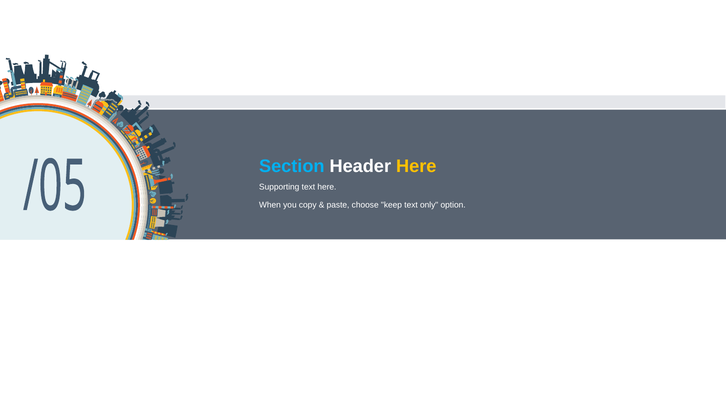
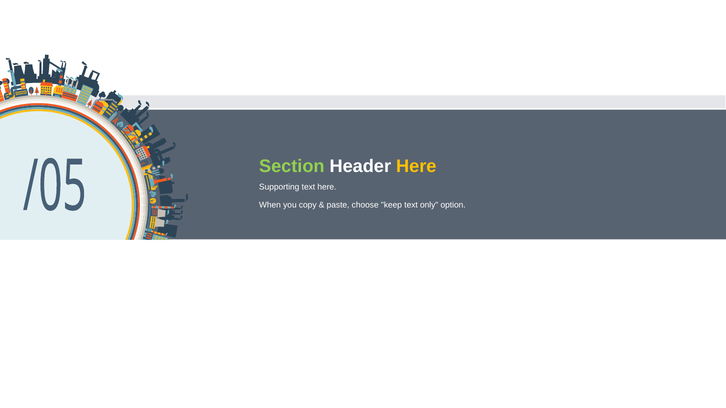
Section colour: light blue -> light green
